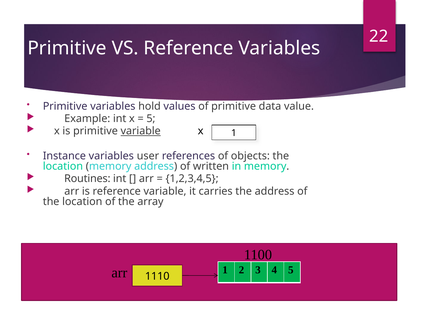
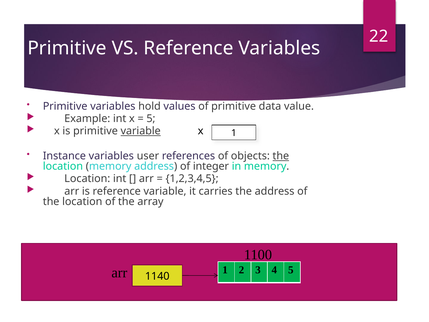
the at (281, 156) underline: none -> present
written: written -> integer
Routines at (87, 179): Routines -> Location
1110: 1110 -> 1140
